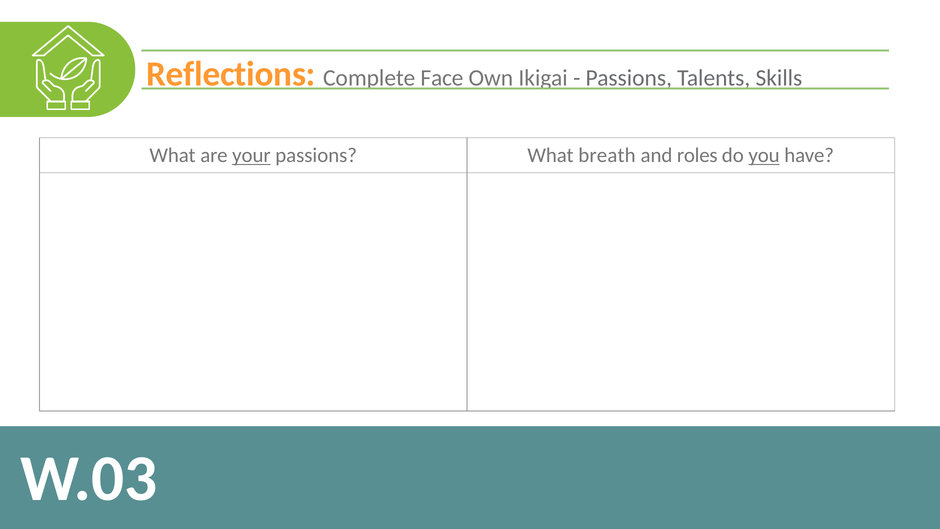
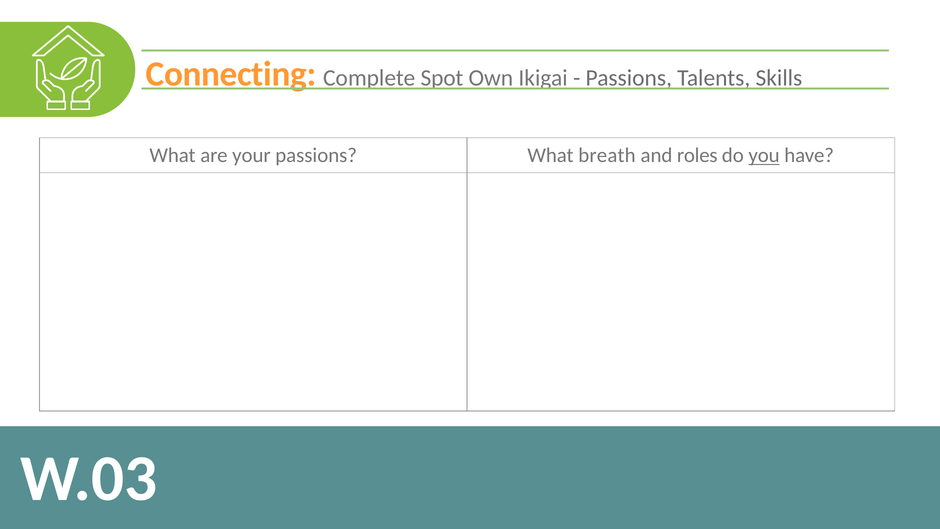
Reflections: Reflections -> Connecting
Face: Face -> Spot
your underline: present -> none
